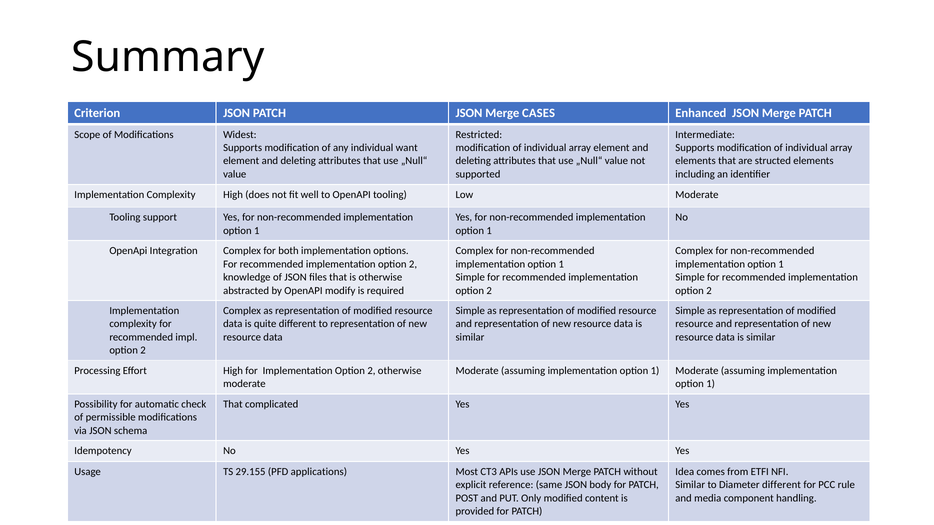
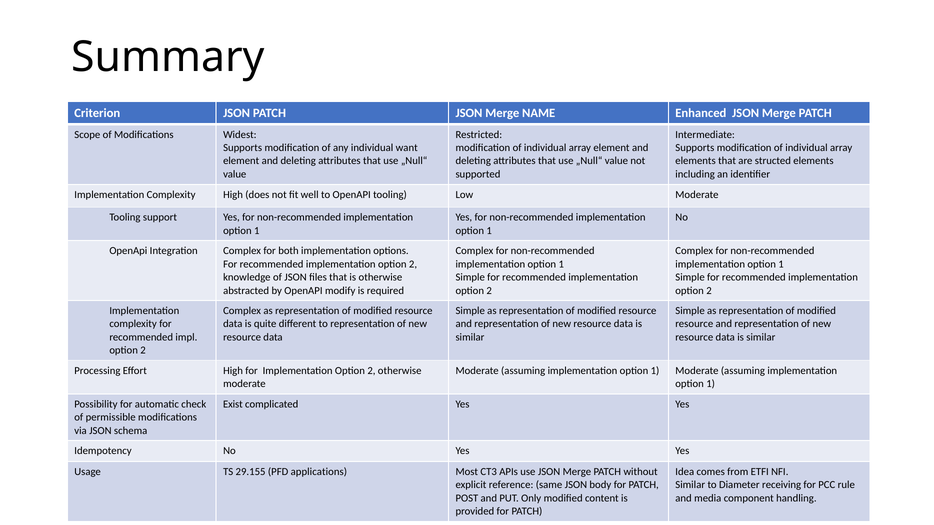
CASES: CASES -> NAME
That at (233, 404): That -> Exist
Diameter different: different -> receiving
